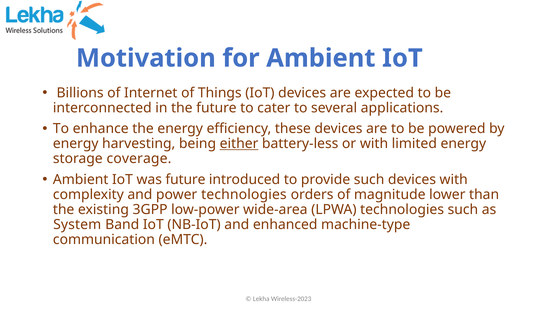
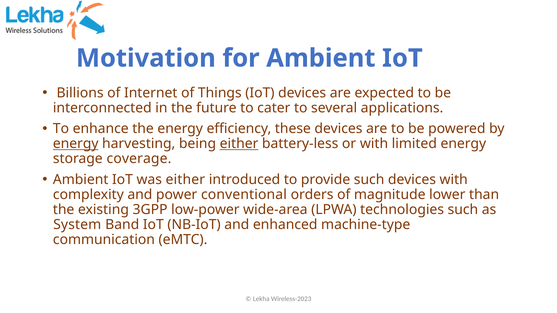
energy at (76, 144) underline: none -> present
was future: future -> either
power technologies: technologies -> conventional
